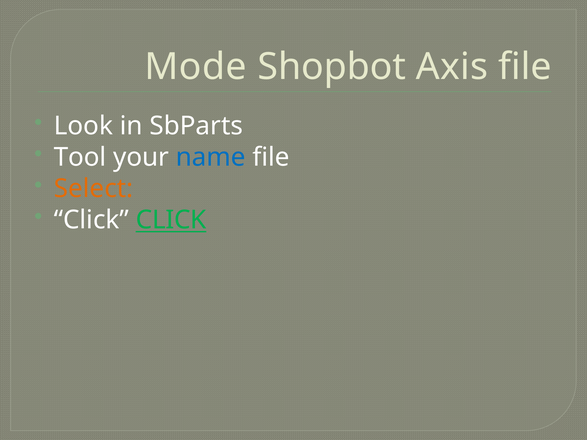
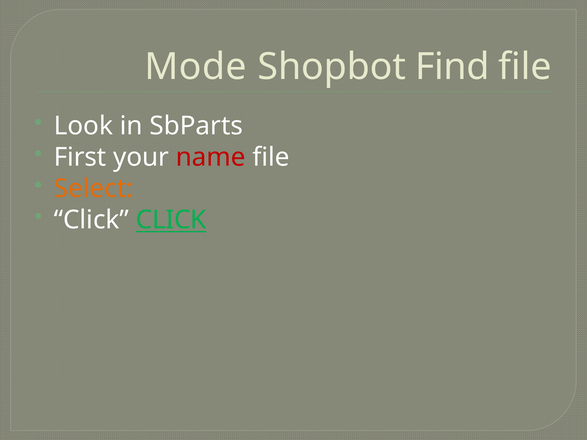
Axis: Axis -> Find
Tool: Tool -> First
name colour: blue -> red
